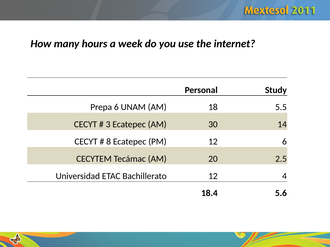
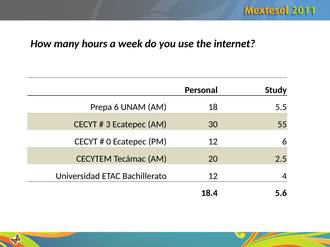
14: 14 -> 55
8: 8 -> 0
